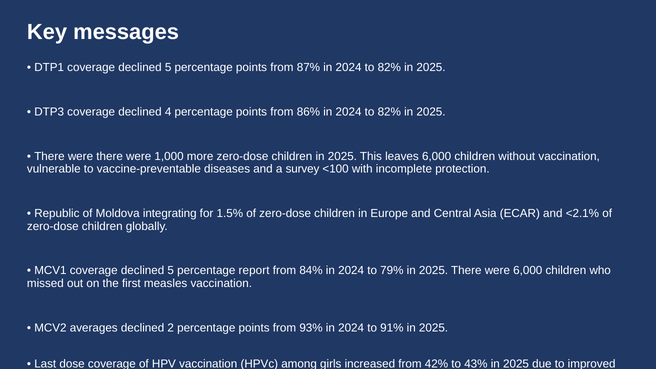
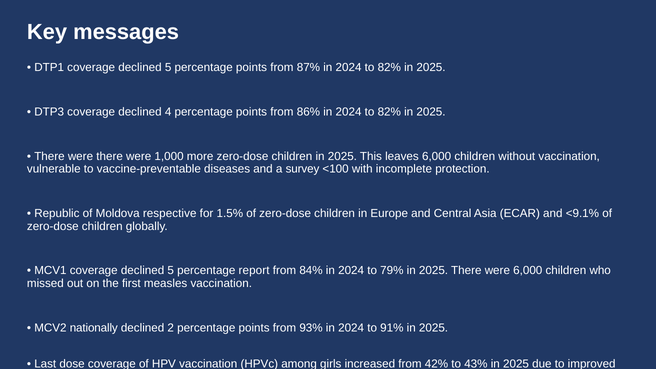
integrating: integrating -> respective
<2.1%: <2.1% -> <9.1%
averages: averages -> nationally
